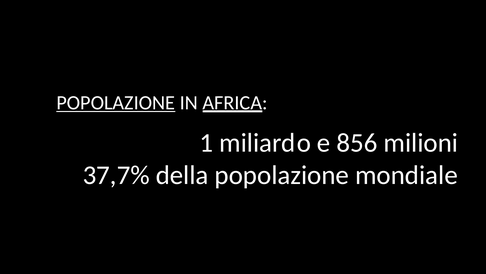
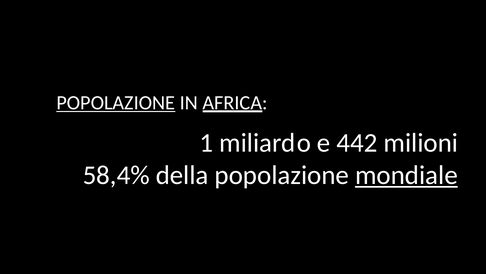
856: 856 -> 442
37,7%: 37,7% -> 58,4%
mondiale underline: none -> present
